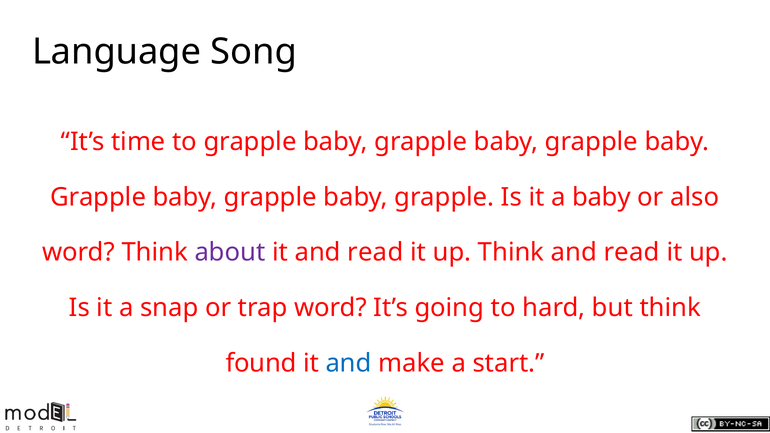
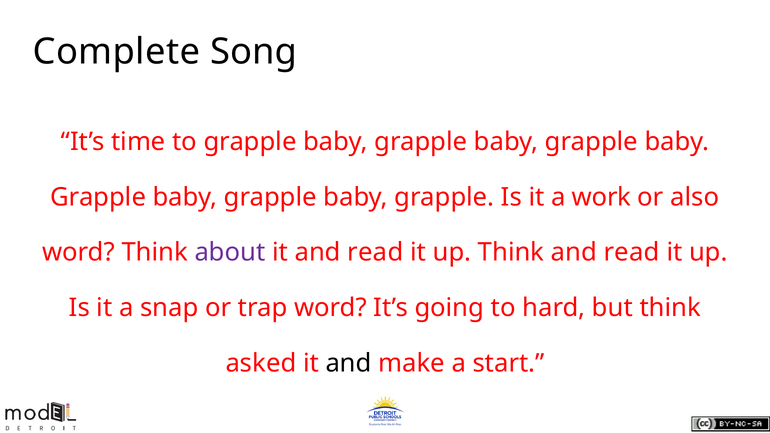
Language: Language -> Complete
a baby: baby -> work
found: found -> asked
and at (349, 363) colour: blue -> black
